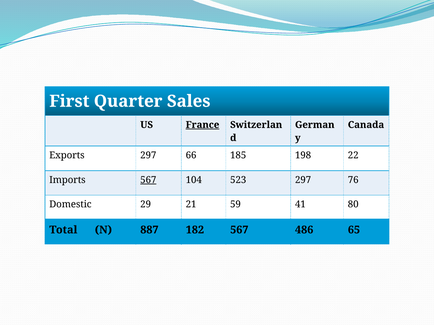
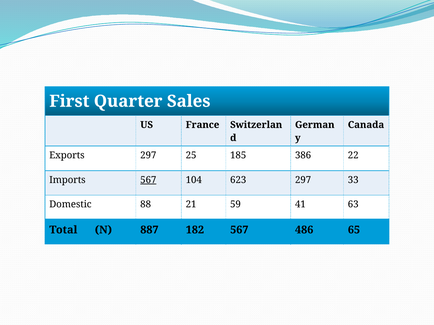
France underline: present -> none
66: 66 -> 25
198: 198 -> 386
523: 523 -> 623
76: 76 -> 33
29: 29 -> 88
80: 80 -> 63
